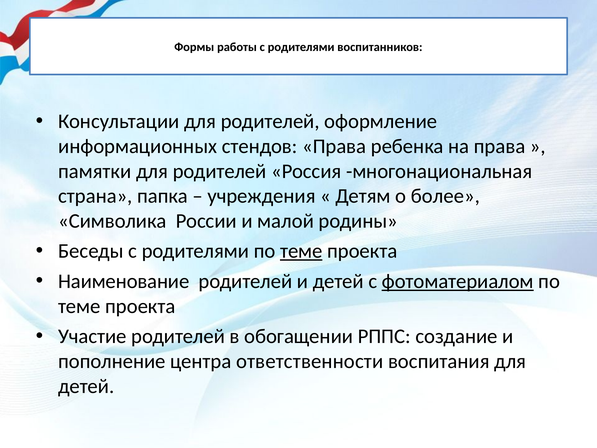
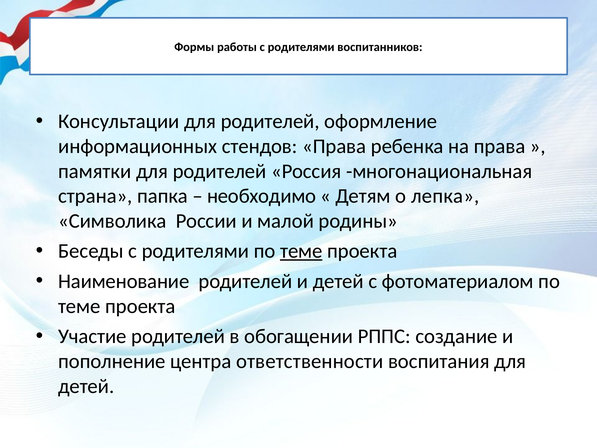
учреждения: учреждения -> необходимо
более: более -> лепка
фотоматериалом underline: present -> none
